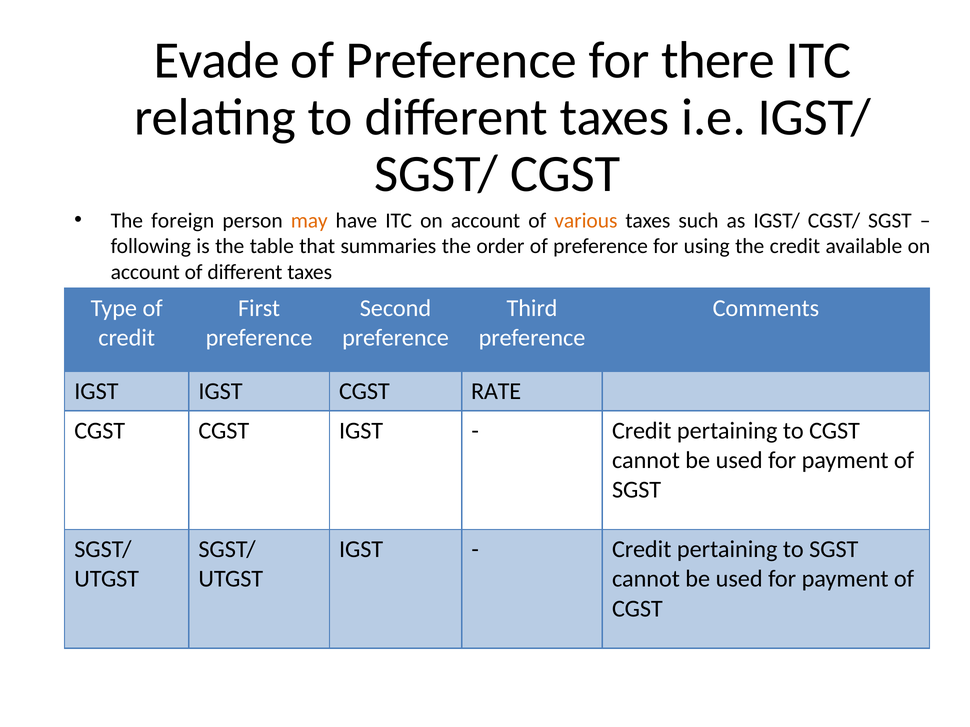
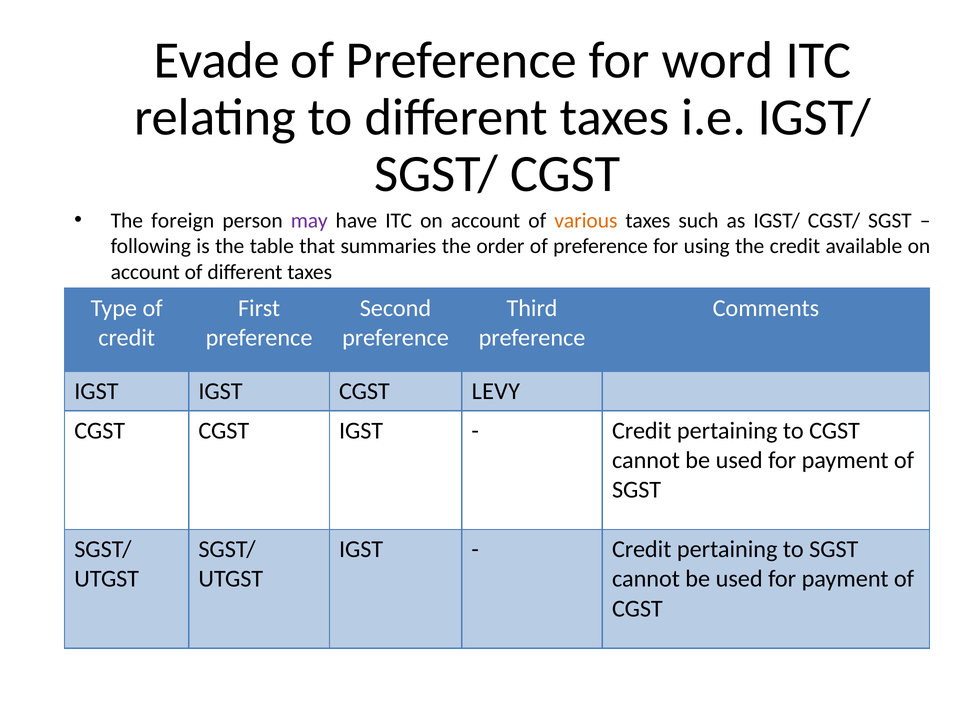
there: there -> word
may colour: orange -> purple
RATE: RATE -> LEVY
